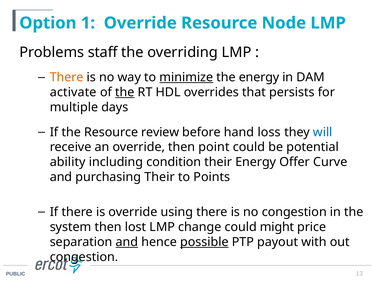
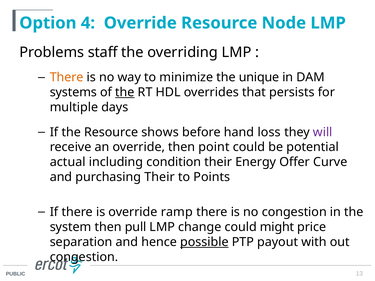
1: 1 -> 4
minimize underline: present -> none
the energy: energy -> unique
activate: activate -> systems
review: review -> shows
will colour: blue -> purple
ability: ability -> actual
using: using -> ramp
lost: lost -> pull
and at (127, 242) underline: present -> none
